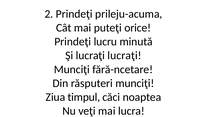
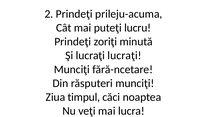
orice: orice -> lucru
lucru: lucru -> zoriţi
